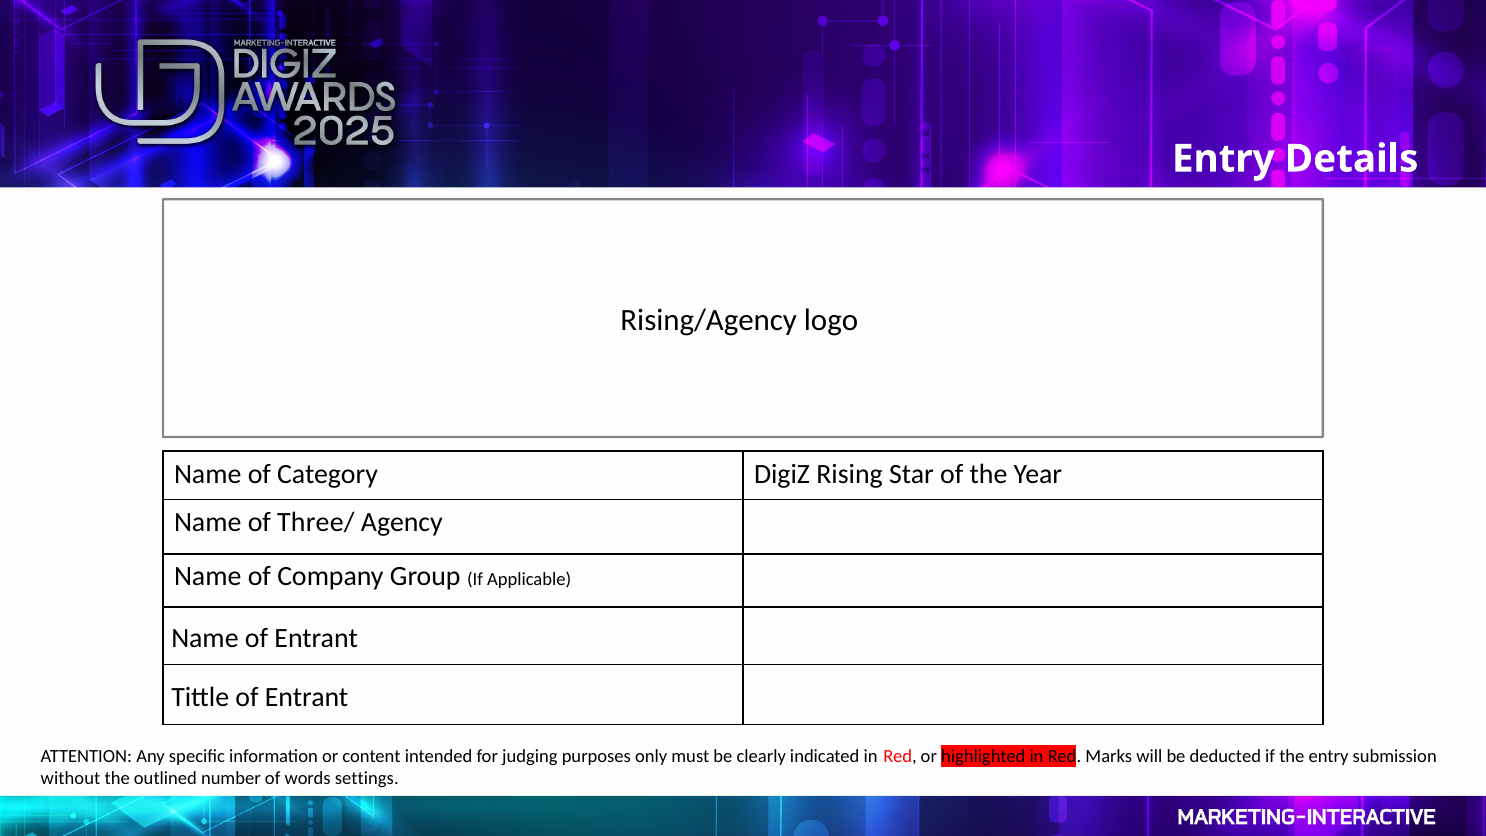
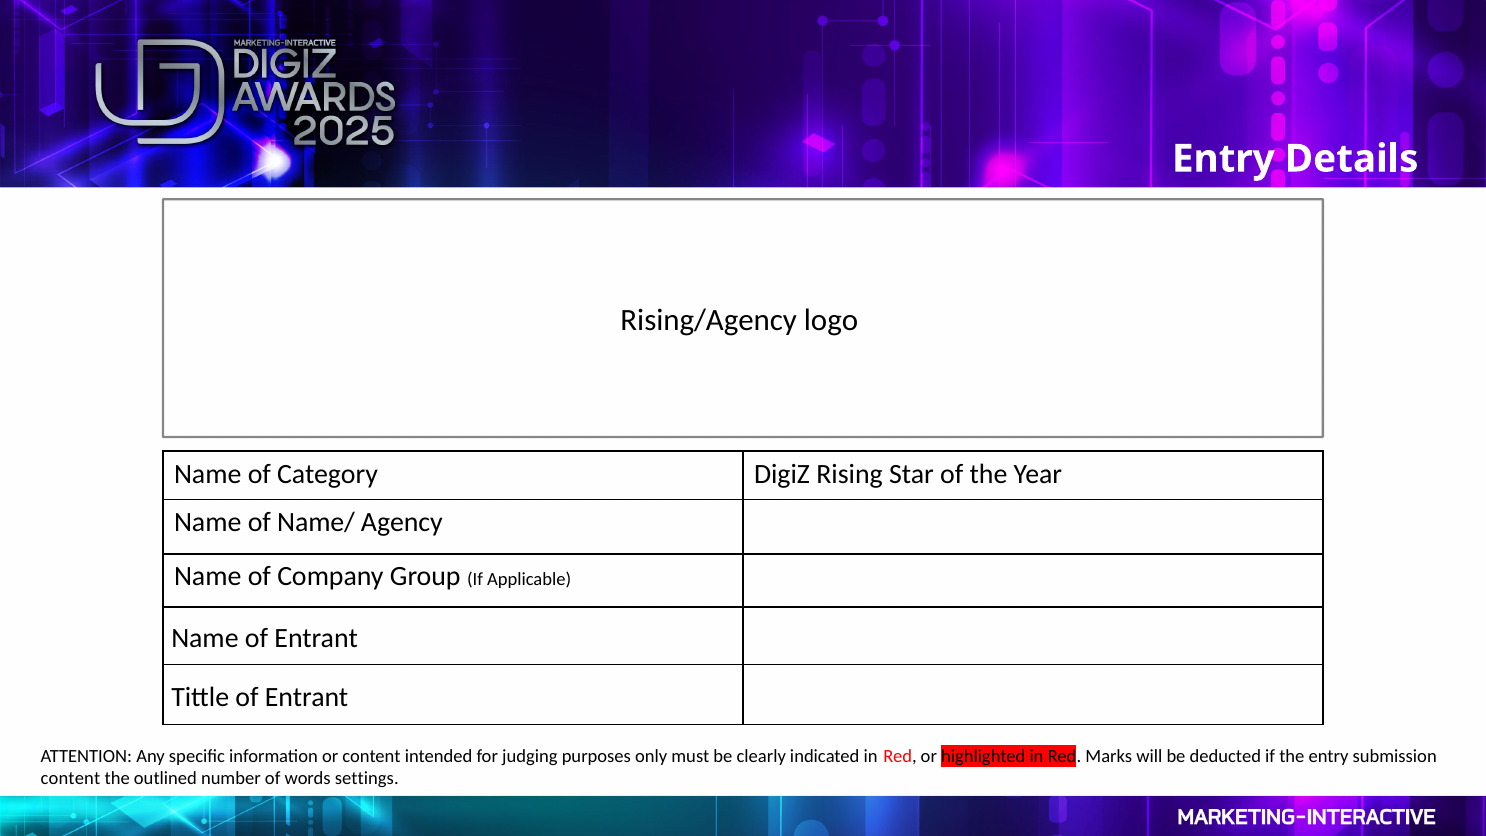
Three/: Three/ -> Name/
without at (71, 778): without -> content
